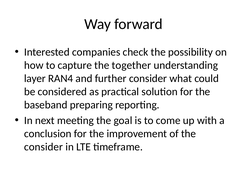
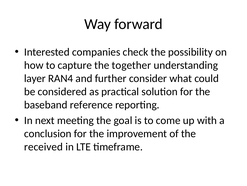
preparing: preparing -> reference
consider at (44, 146): consider -> received
